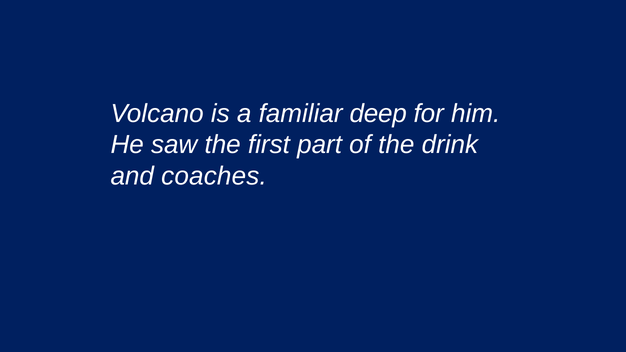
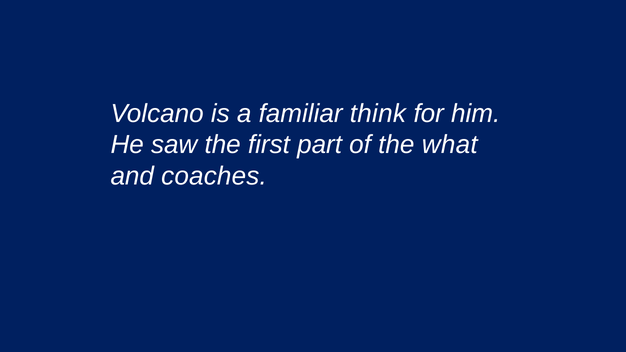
deep: deep -> think
drink: drink -> what
